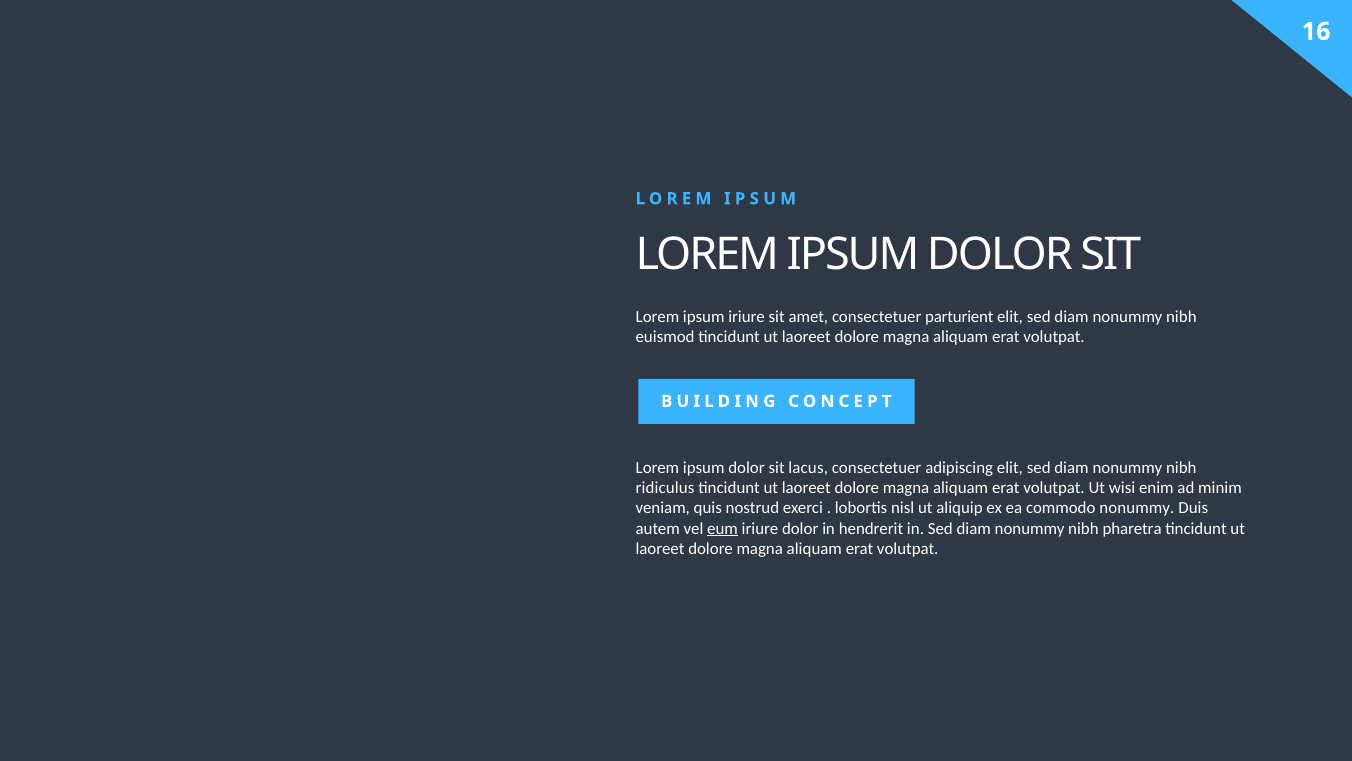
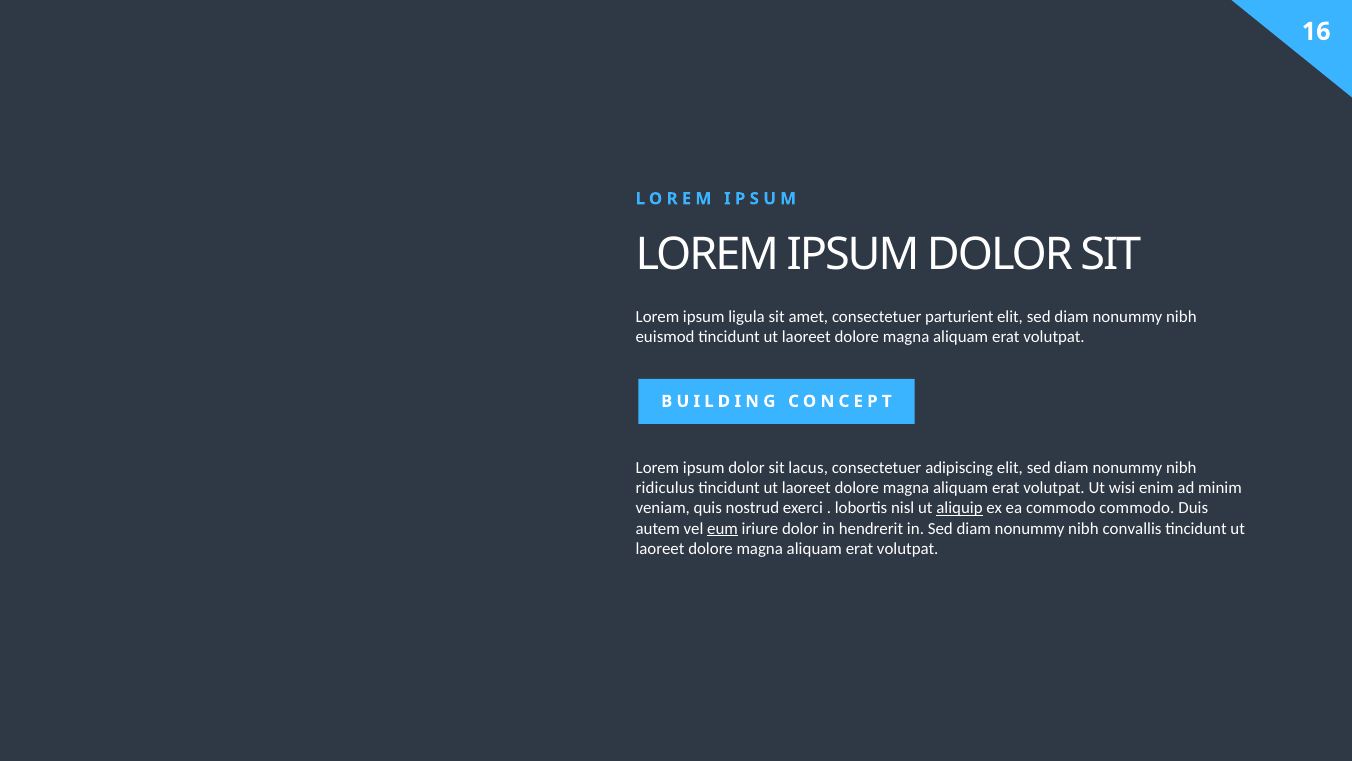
ipsum iriure: iriure -> ligula
aliquip underline: none -> present
commodo nonummy: nonummy -> commodo
pharetra: pharetra -> convallis
